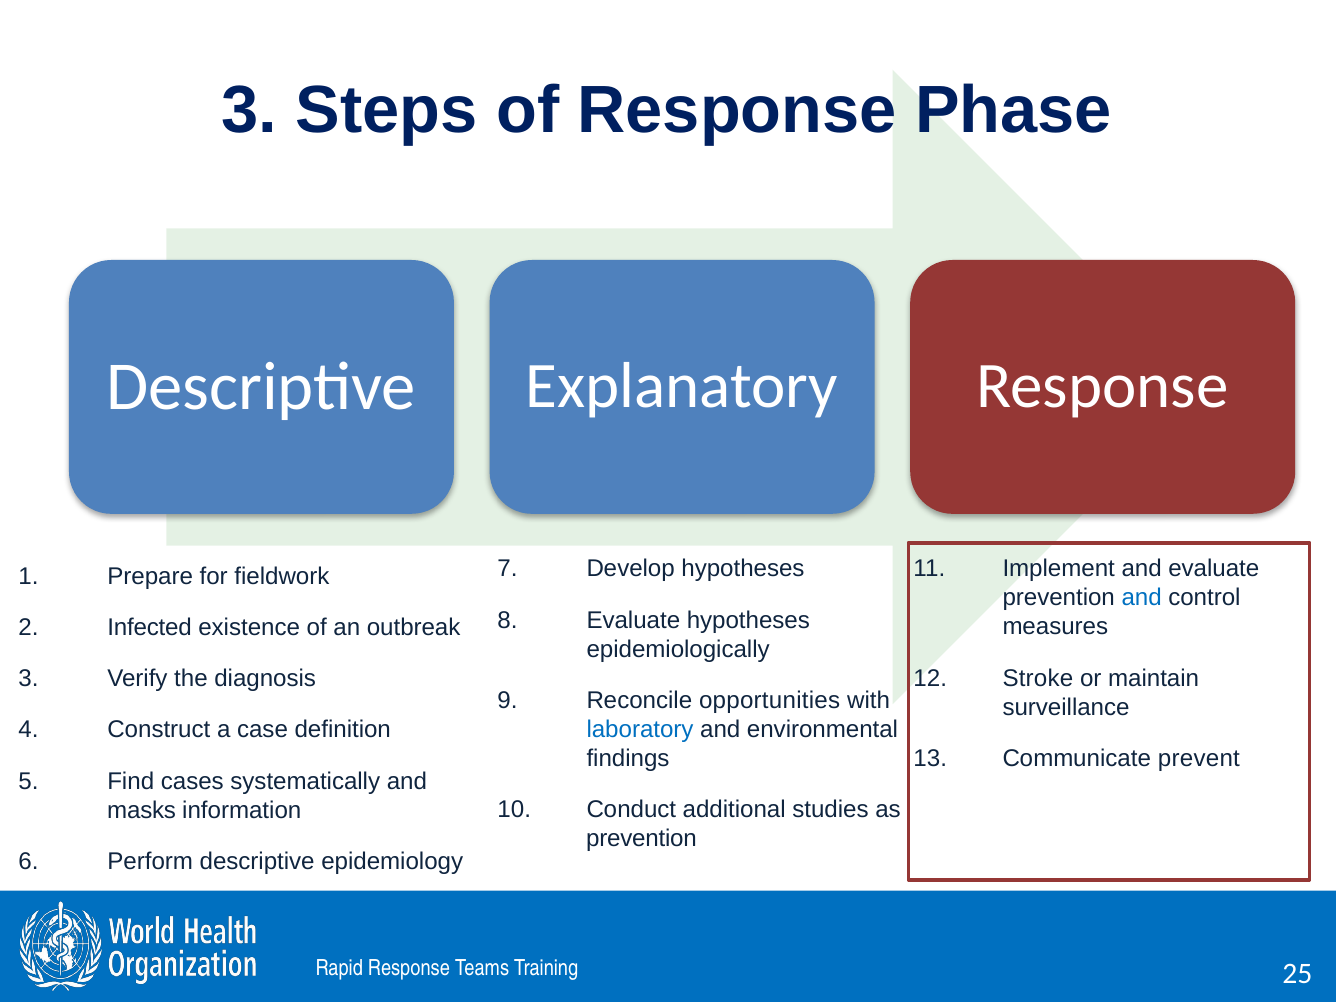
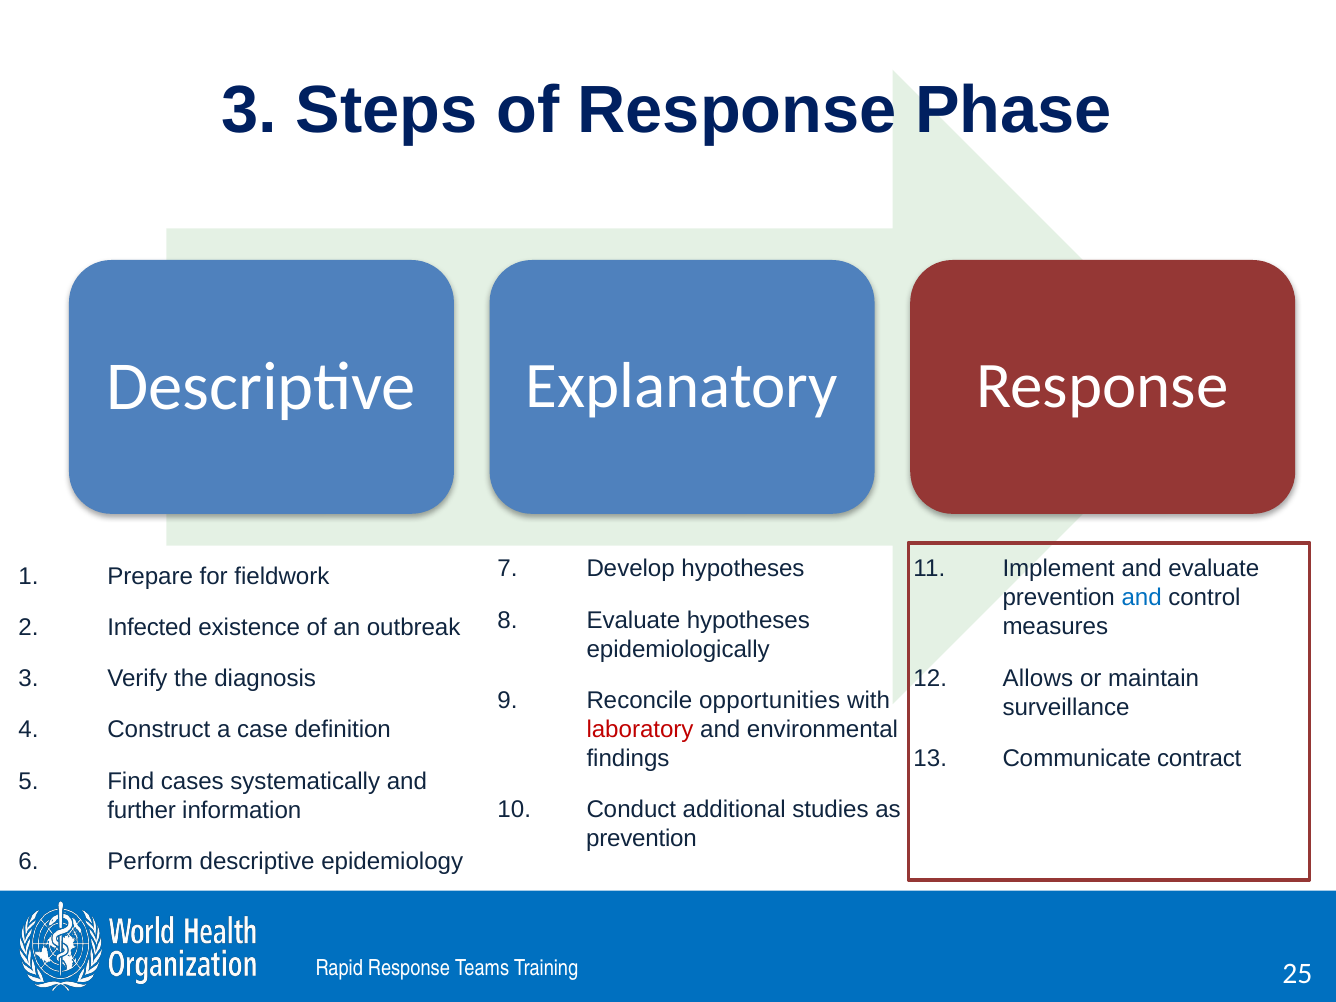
Stroke: Stroke -> Allows
laboratory colour: blue -> red
prevent: prevent -> contract
masks: masks -> further
